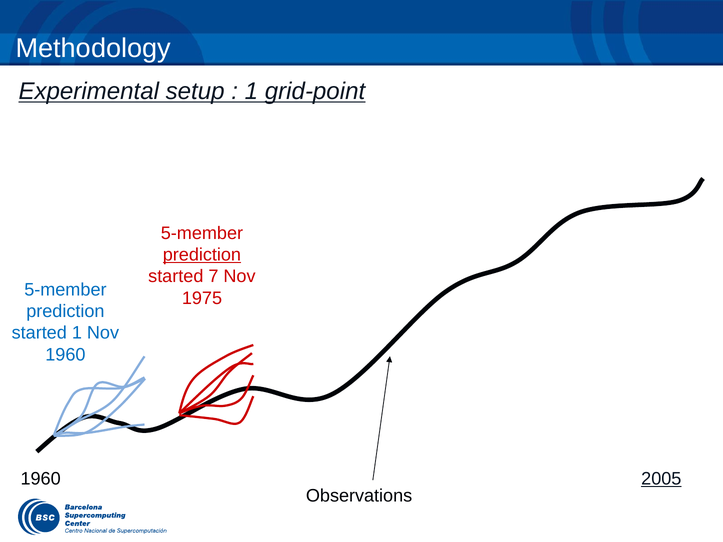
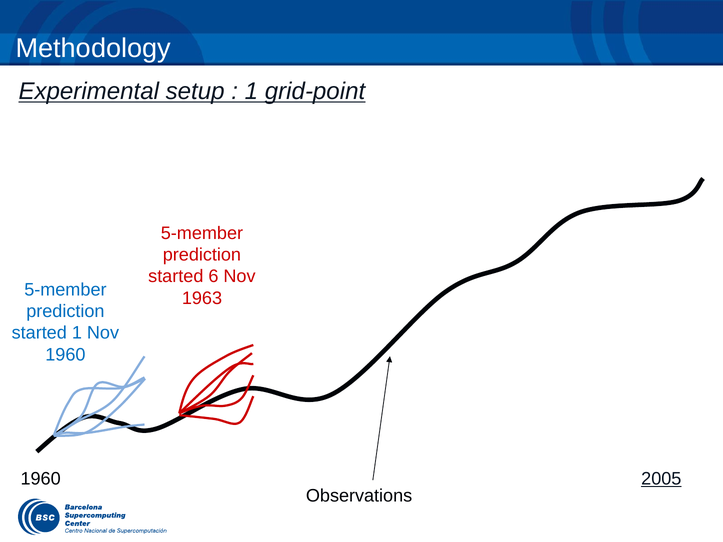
prediction at (202, 255) underline: present -> none
7: 7 -> 6
1975: 1975 -> 1963
